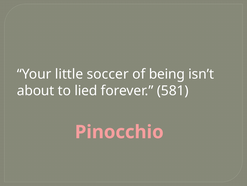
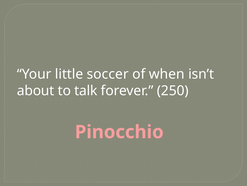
being: being -> when
lied: lied -> talk
581: 581 -> 250
